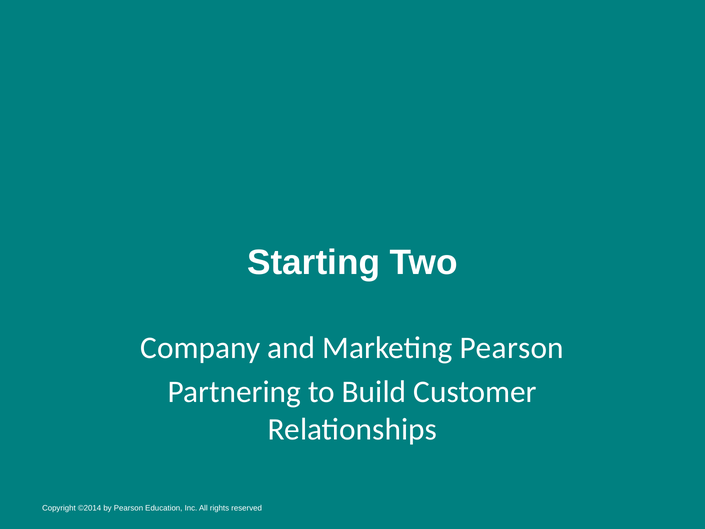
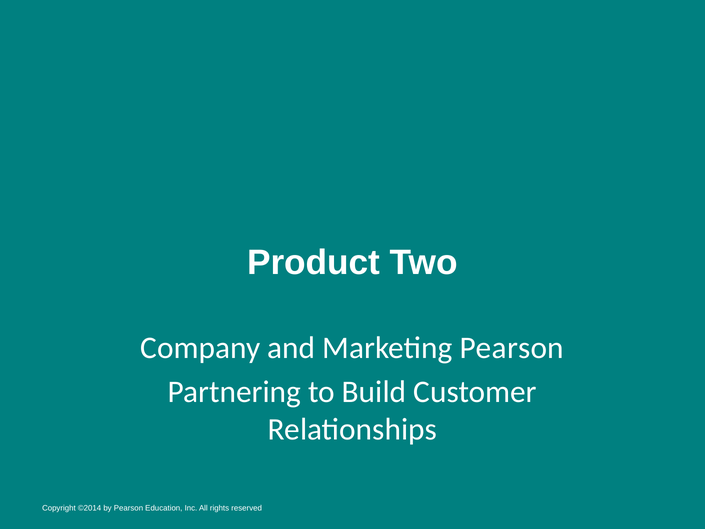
Starting: Starting -> Product
